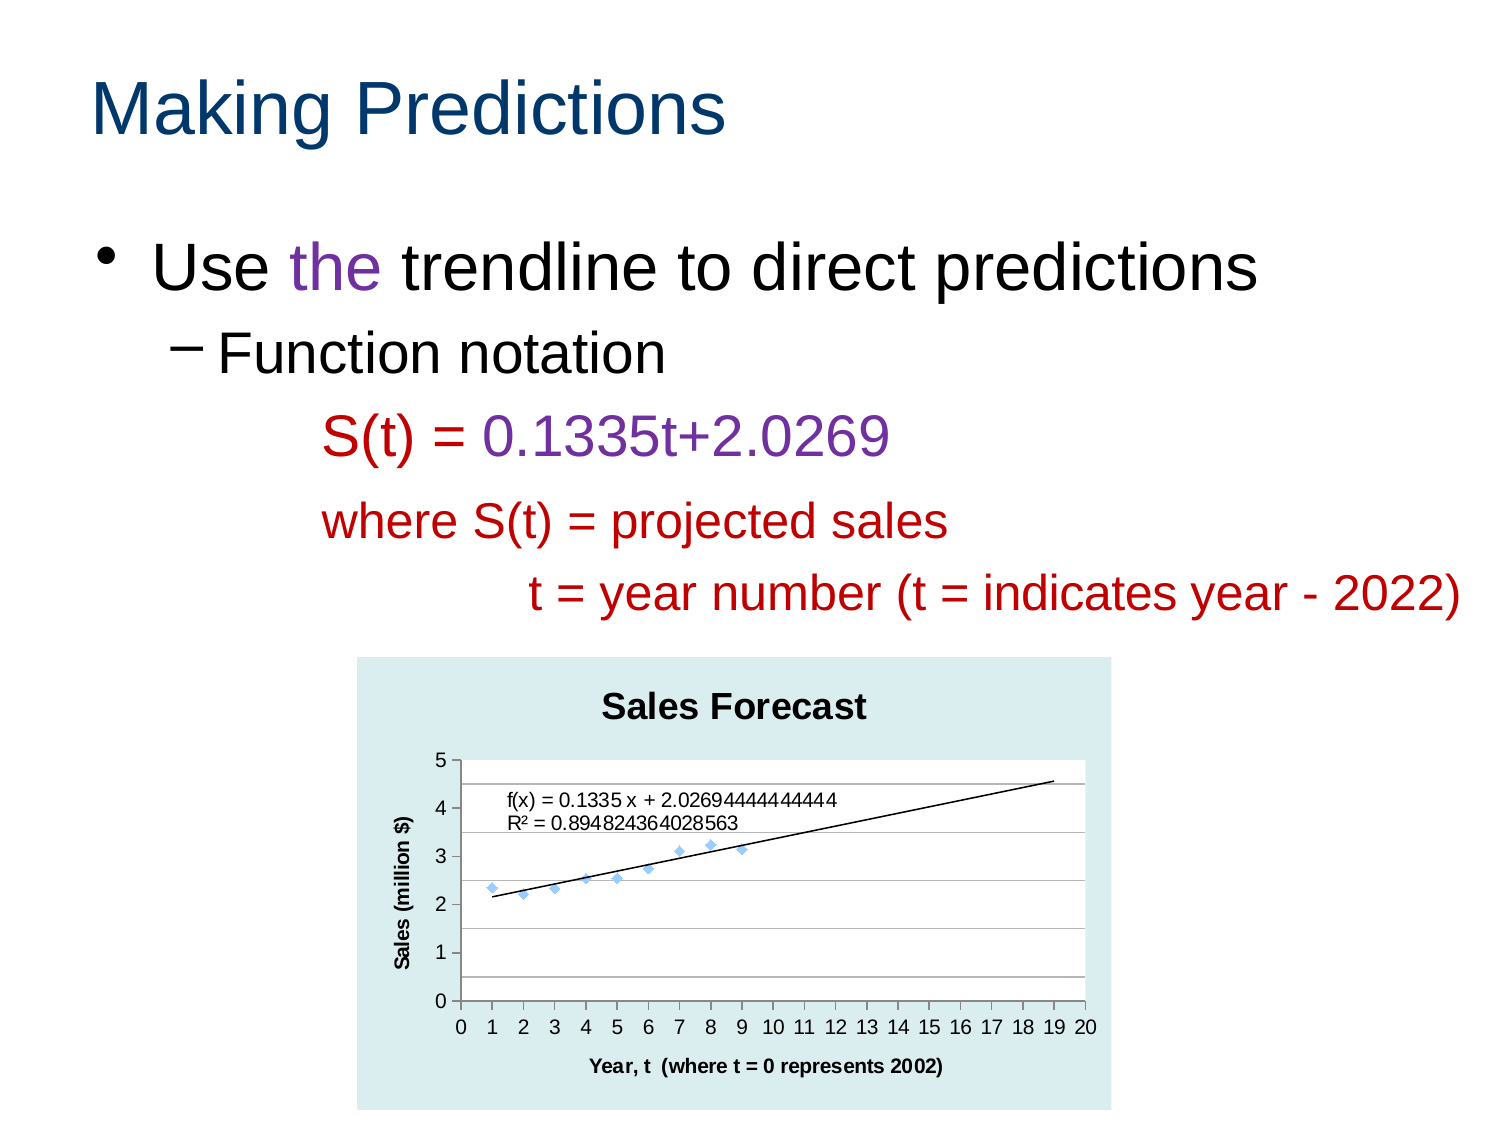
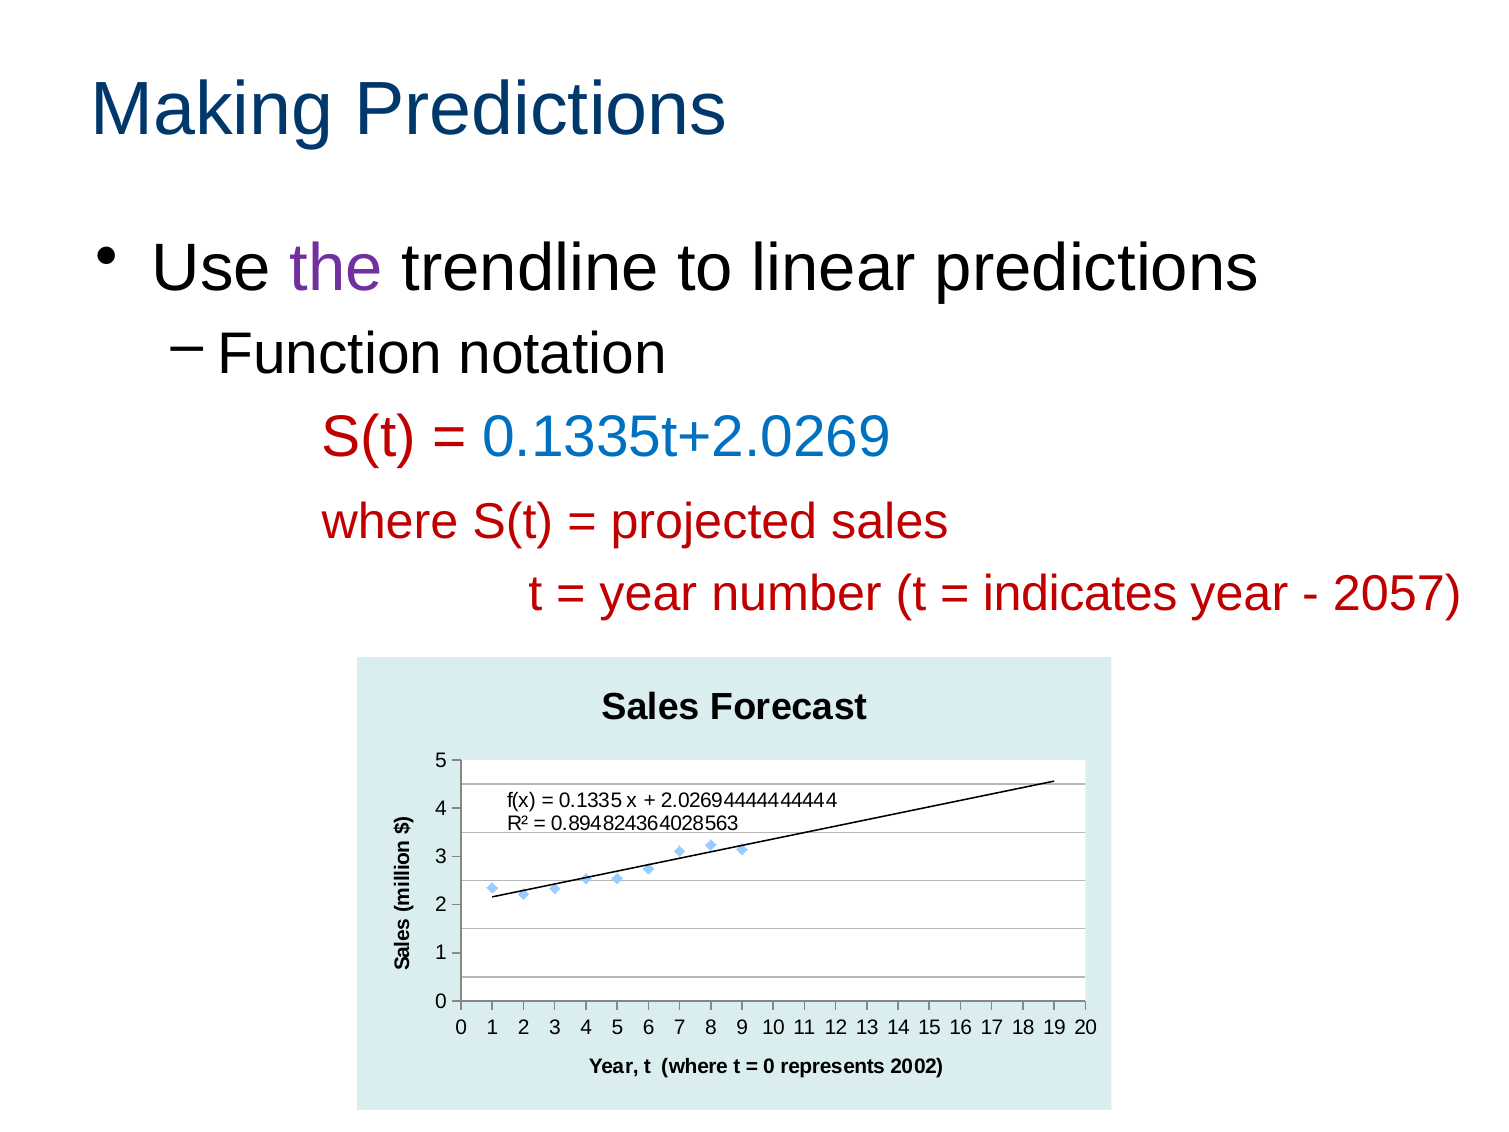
direct: direct -> linear
0.1335t+2.0269 colour: purple -> blue
2022: 2022 -> 2057
